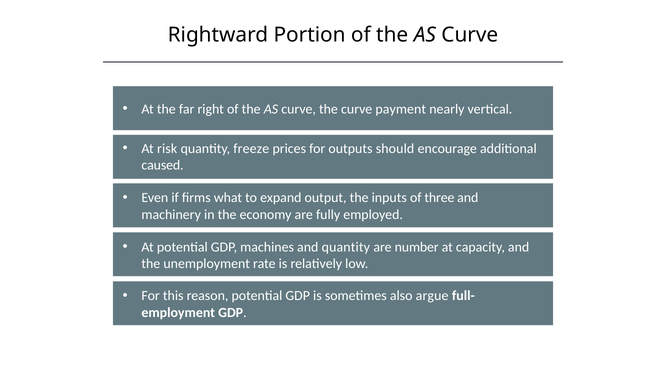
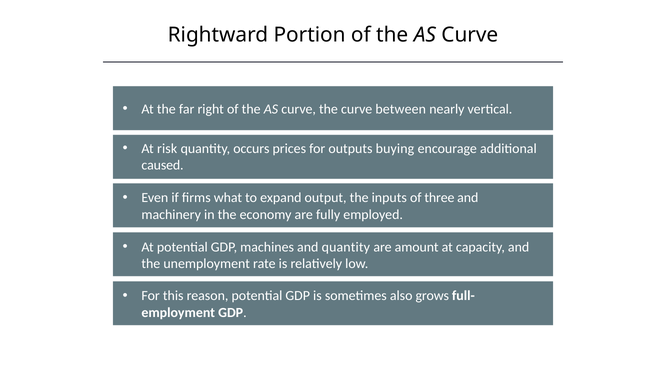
payment: payment -> between
freeze: freeze -> occurs
should: should -> buying
number: number -> amount
argue: argue -> grows
